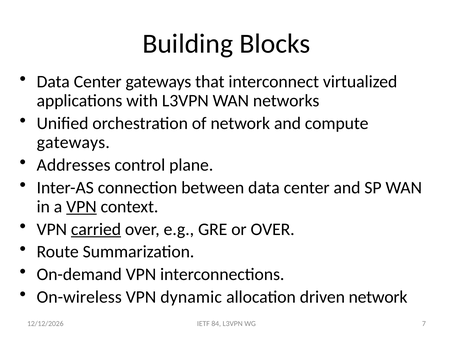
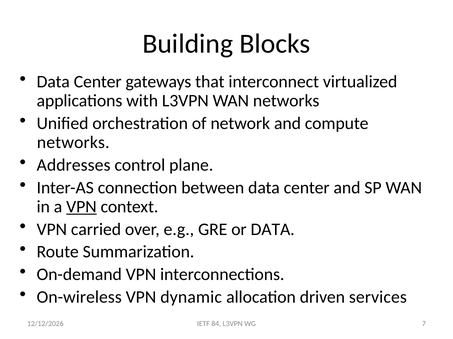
gateways at (73, 143): gateways -> networks
carried underline: present -> none
or OVER: OVER -> DATA
driven network: network -> services
